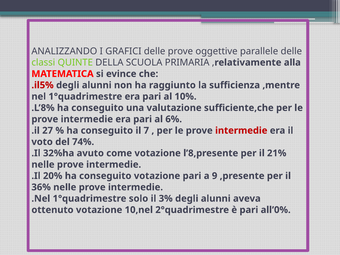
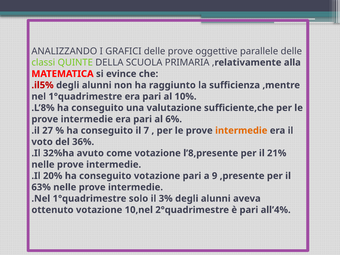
intermedie at (241, 131) colour: red -> orange
74%: 74% -> 36%
36%: 36% -> 63%
all’0%: all’0% -> all’4%
